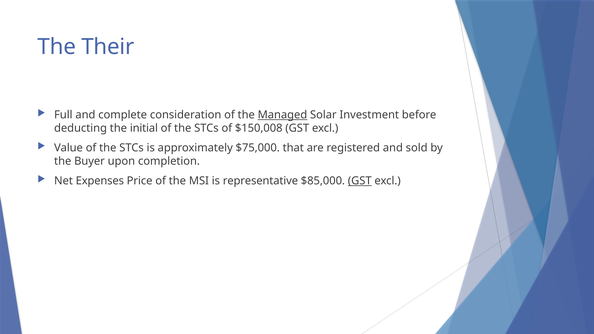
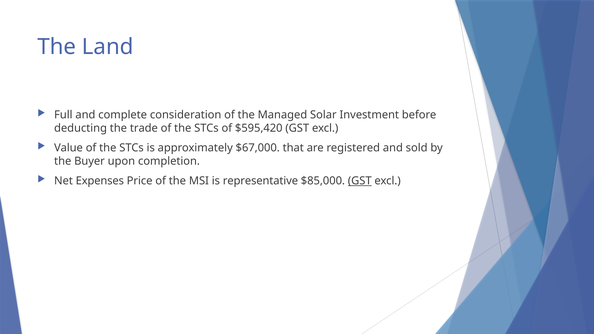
Their: Their -> Land
Managed underline: present -> none
initial: initial -> trade
$150,008: $150,008 -> $595,420
$75,000: $75,000 -> $67,000
